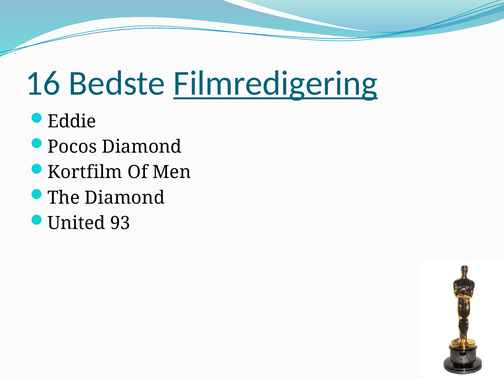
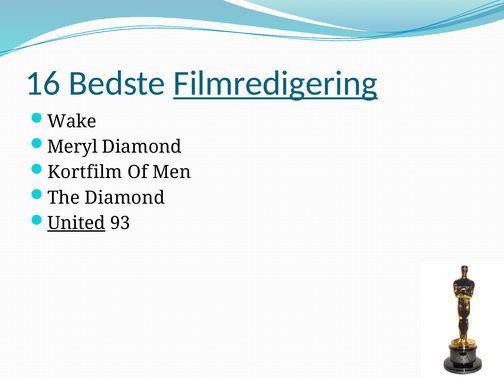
Eddie: Eddie -> Wake
Pocos: Pocos -> Meryl
United underline: none -> present
